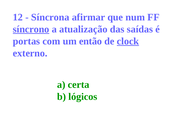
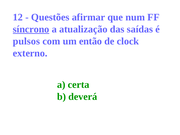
Síncrona: Síncrona -> Questões
portas: portas -> pulsos
clock underline: present -> none
lógicos: lógicos -> deverá
